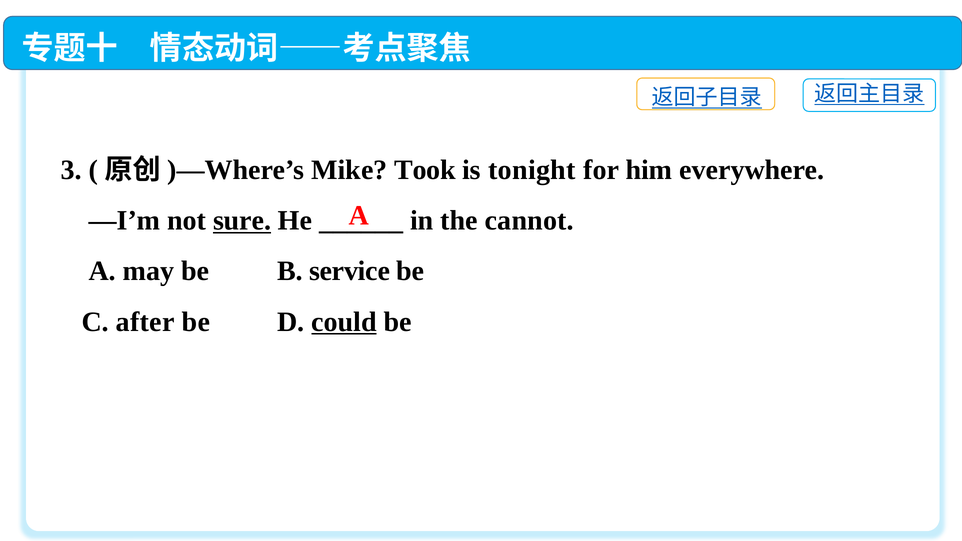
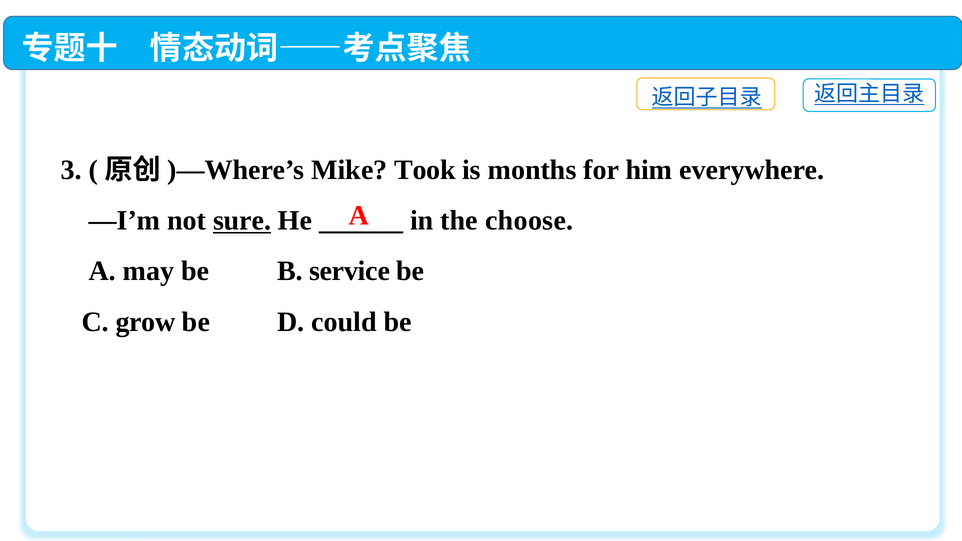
tonight: tonight -> months
cannot: cannot -> choose
after: after -> grow
could underline: present -> none
